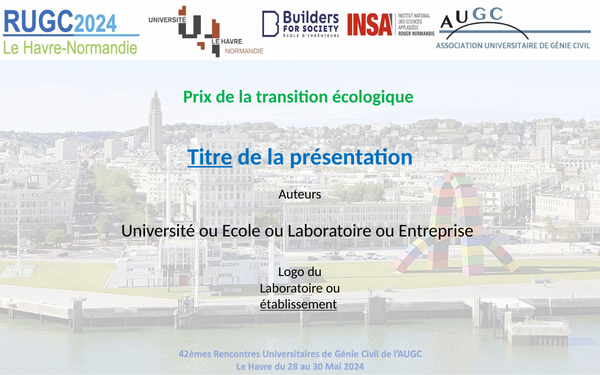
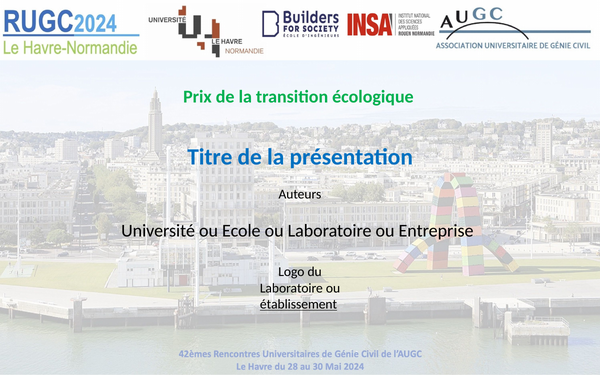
Titre underline: present -> none
